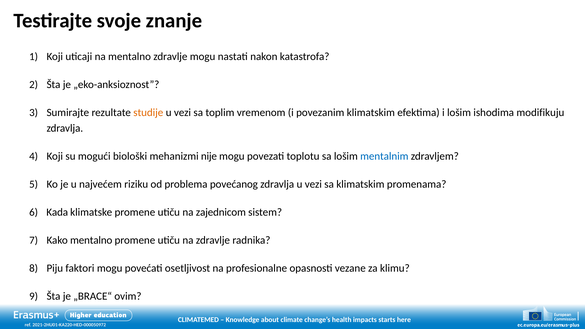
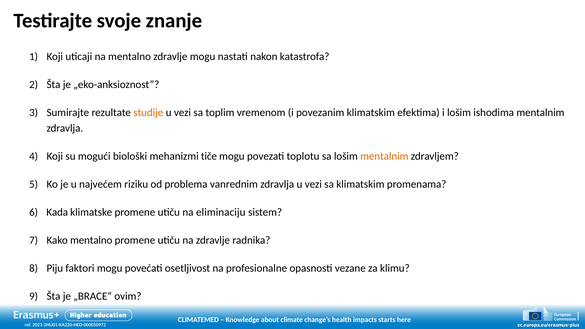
ishodima modifikuju: modifikuju -> mentalnim
nije: nije -> tiče
mentalnim at (384, 156) colour: blue -> orange
povećanog: povećanog -> vanrednim
zajednicom: zajednicom -> eliminaciju
